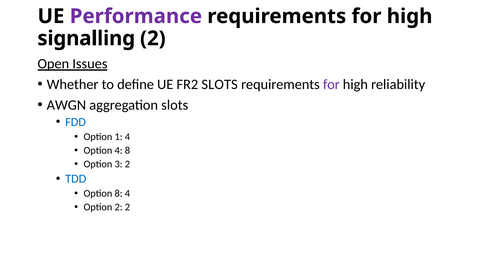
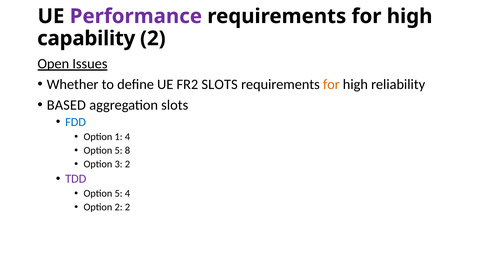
signalling: signalling -> capability
for at (331, 84) colour: purple -> orange
AWGN: AWGN -> BASED
4 at (119, 150): 4 -> 5
TDD colour: blue -> purple
8 at (119, 193): 8 -> 5
